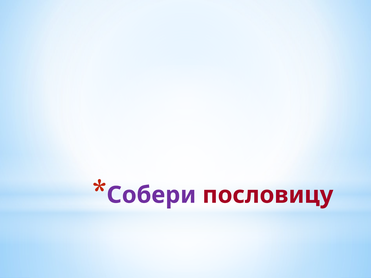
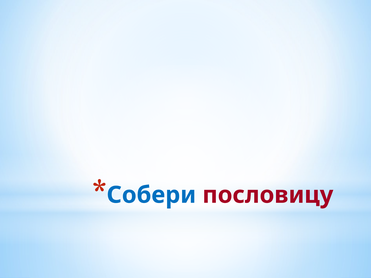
Собери colour: purple -> blue
